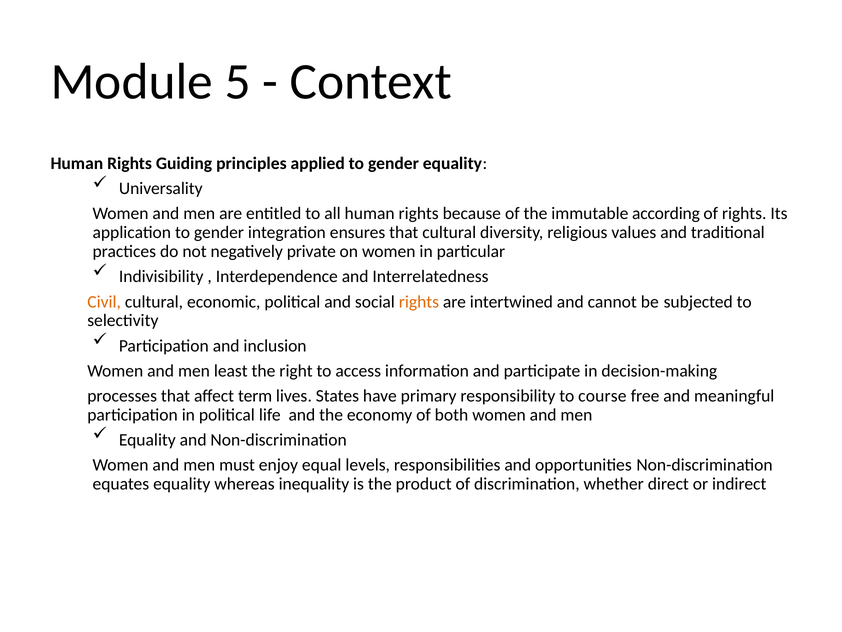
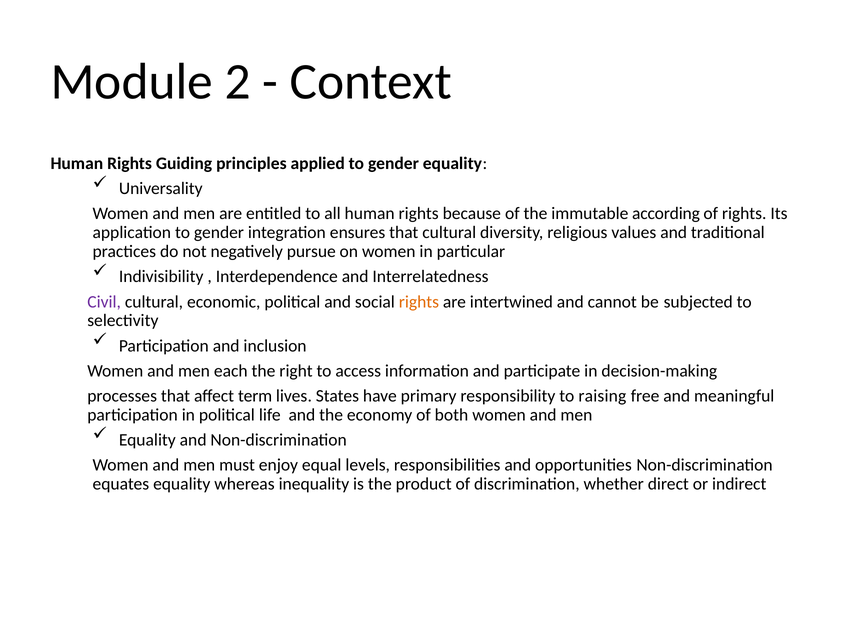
5: 5 -> 2
private: private -> pursue
Civil colour: orange -> purple
least: least -> each
course: course -> raising
